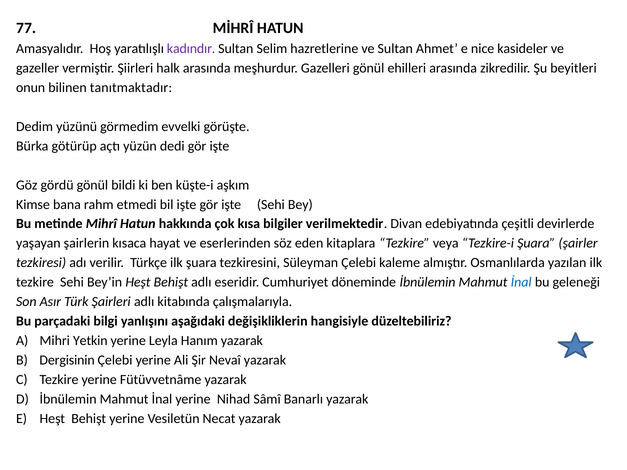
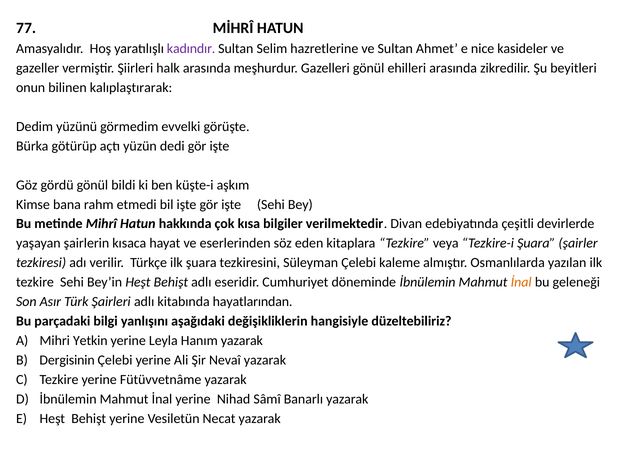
tanıtmaktadır: tanıtmaktadır -> kalıplaştırarak
İnal at (521, 282) colour: blue -> orange
çalışmalarıyla: çalışmalarıyla -> hayatlarından
